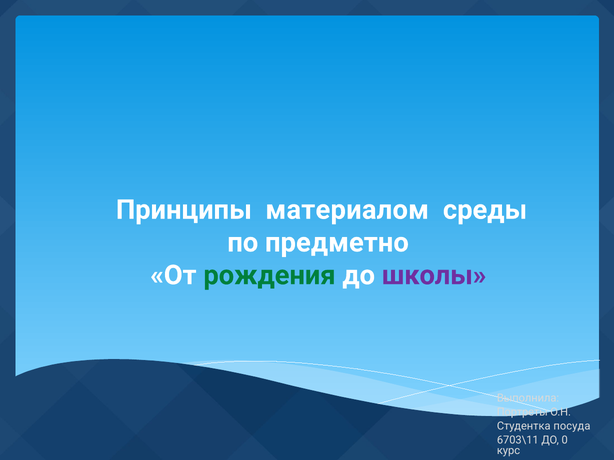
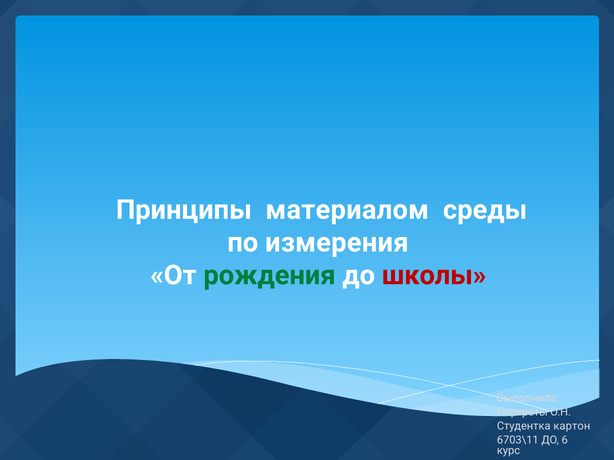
предметно: предметно -> измерения
школы colour: purple -> red
посуда: посуда -> картон
0: 0 -> 6
